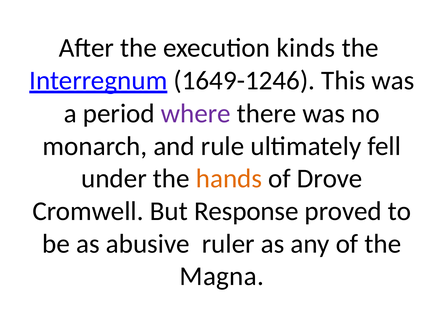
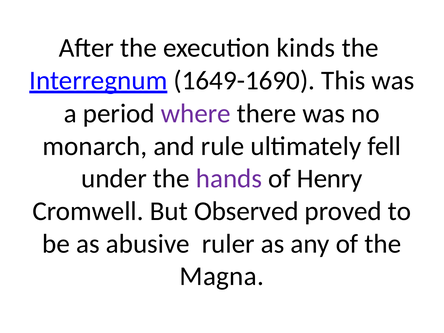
1649-1246: 1649-1246 -> 1649-1690
hands colour: orange -> purple
Drove: Drove -> Henry
Response: Response -> Observed
